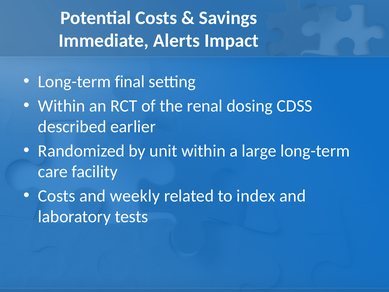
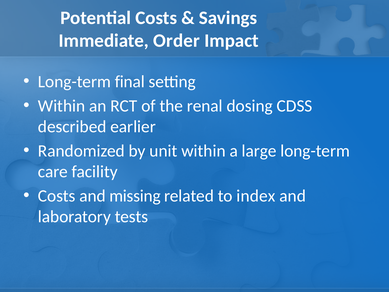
Alerts: Alerts -> Order
weekly: weekly -> missing
